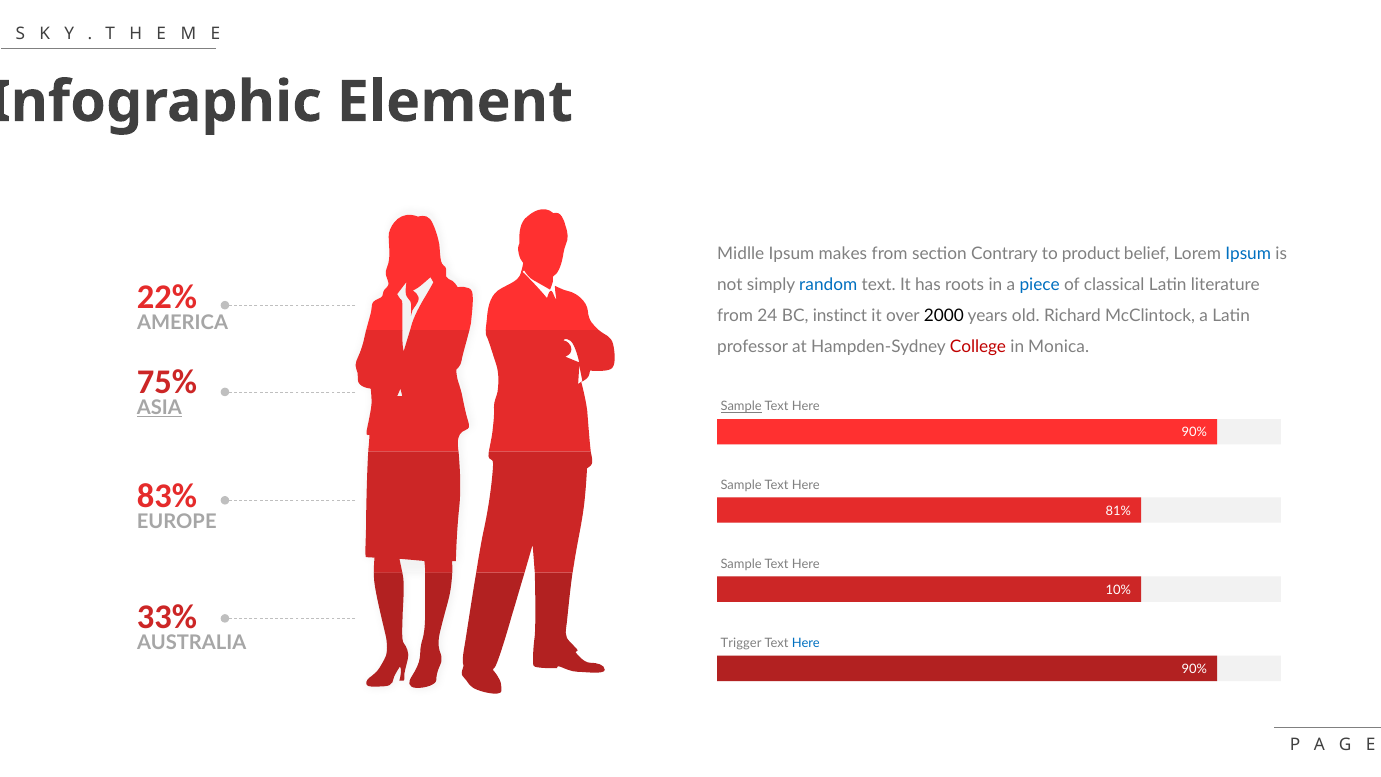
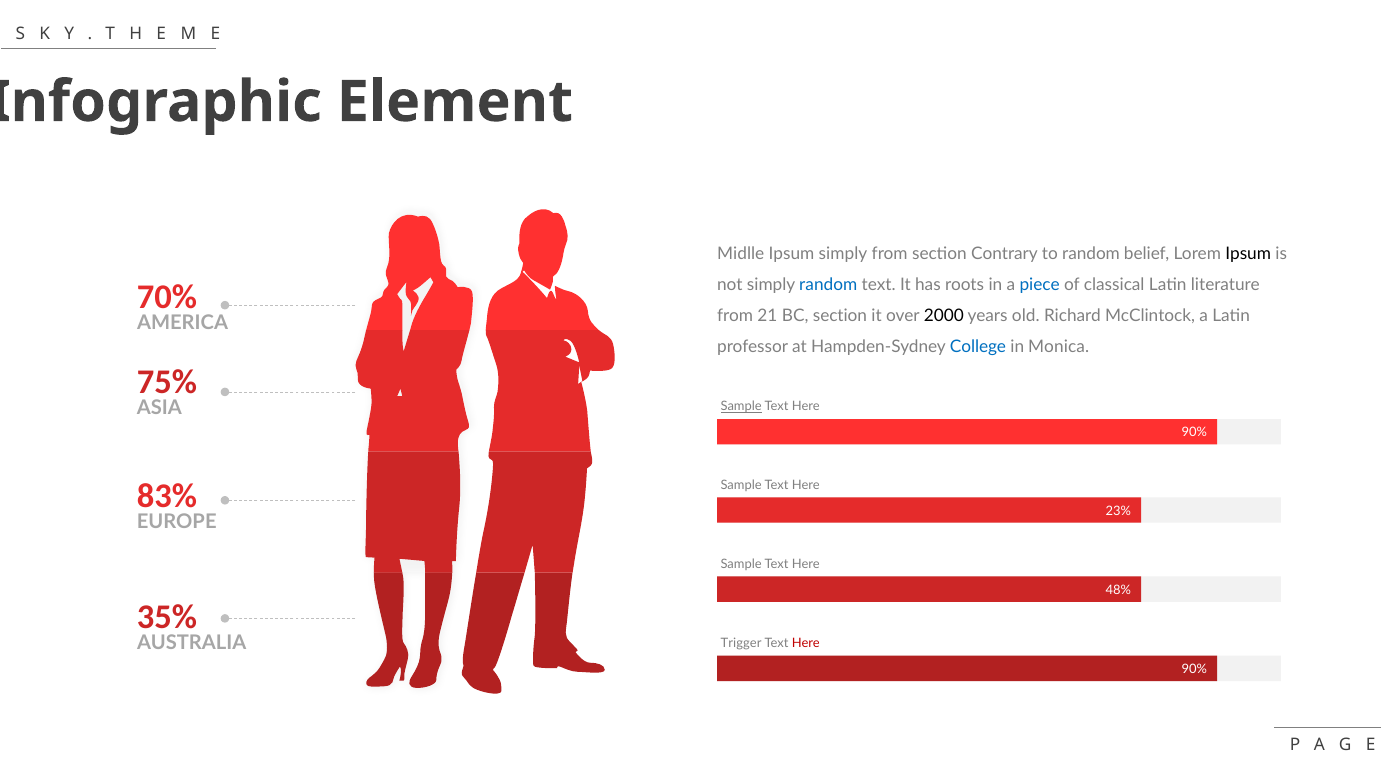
Ipsum makes: makes -> simply
to product: product -> random
Ipsum at (1248, 254) colour: blue -> black
22%: 22% -> 70%
24: 24 -> 21
BC instinct: instinct -> section
College colour: red -> blue
ASIA underline: present -> none
81%: 81% -> 23%
10%: 10% -> 48%
33%: 33% -> 35%
Here at (806, 643) colour: blue -> red
